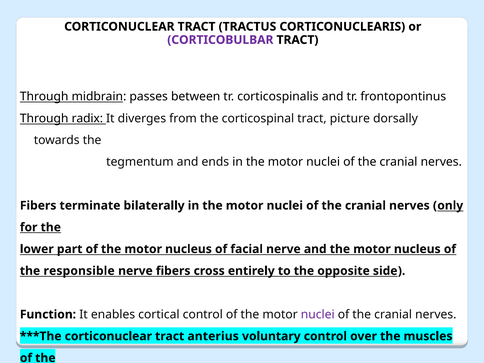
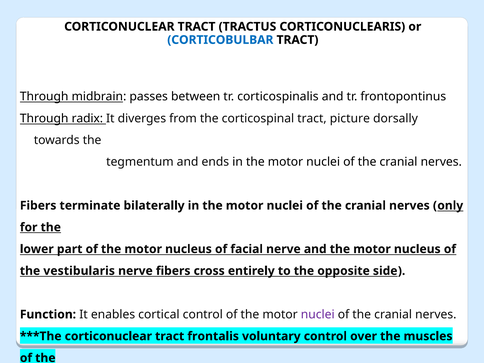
CORTICOBULBAR colour: purple -> blue
responsible: responsible -> vestibularis
anterius: anterius -> frontalis
